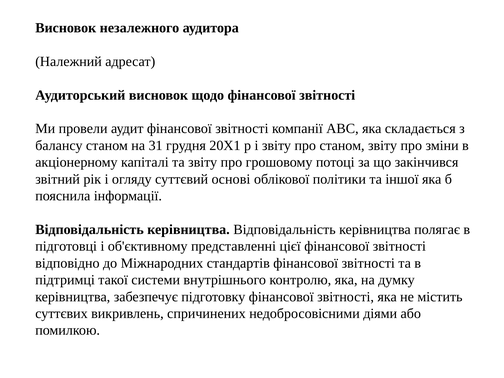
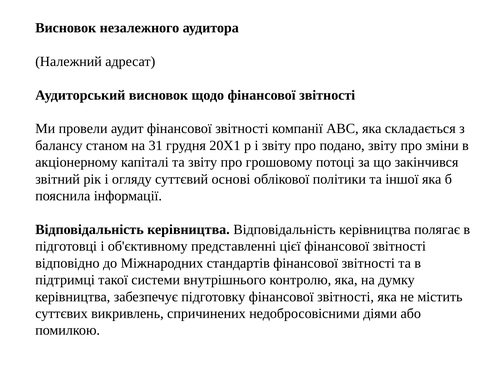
про станом: станом -> подано
